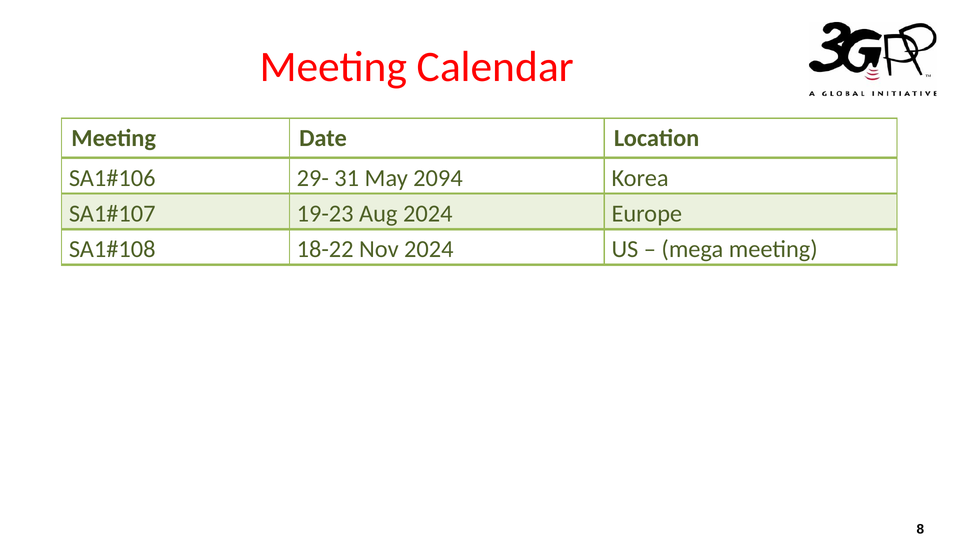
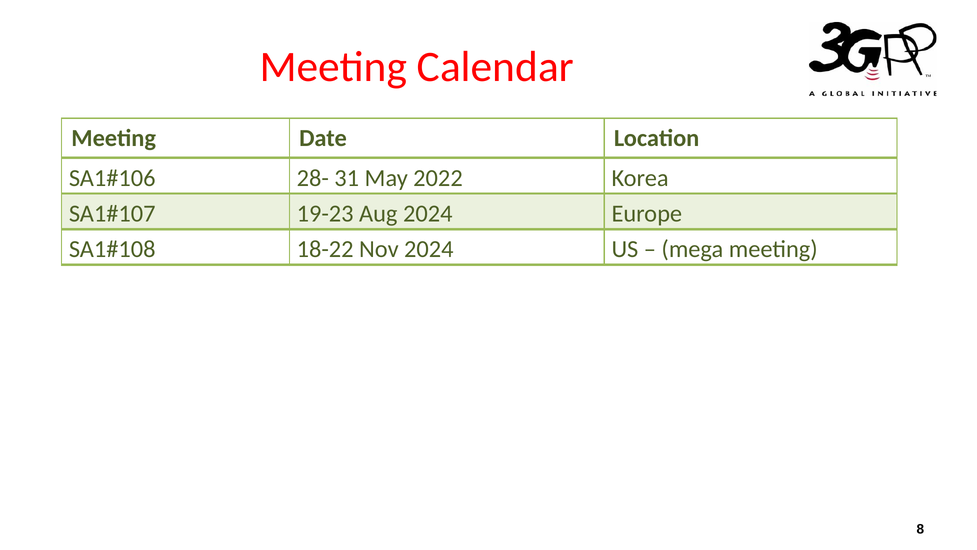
29-: 29- -> 28-
2094: 2094 -> 2022
